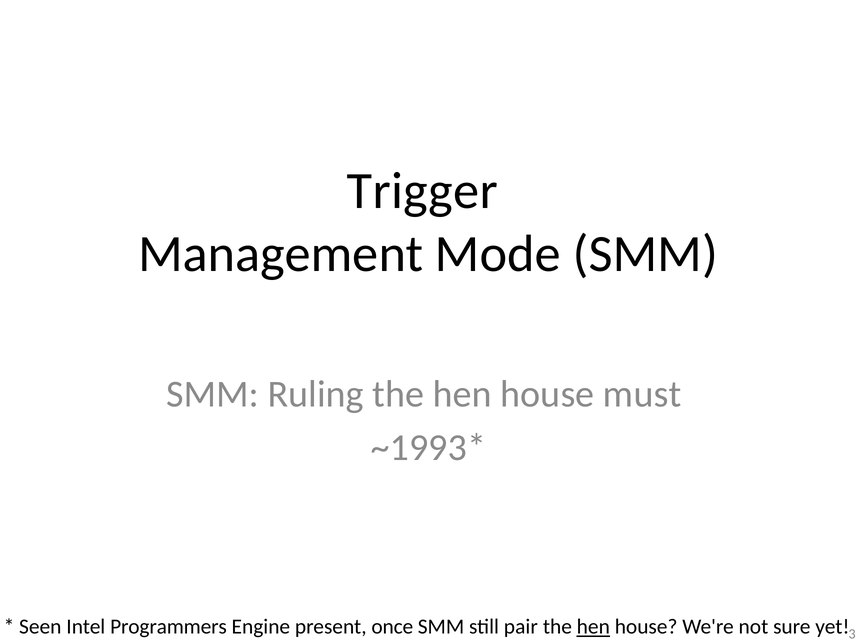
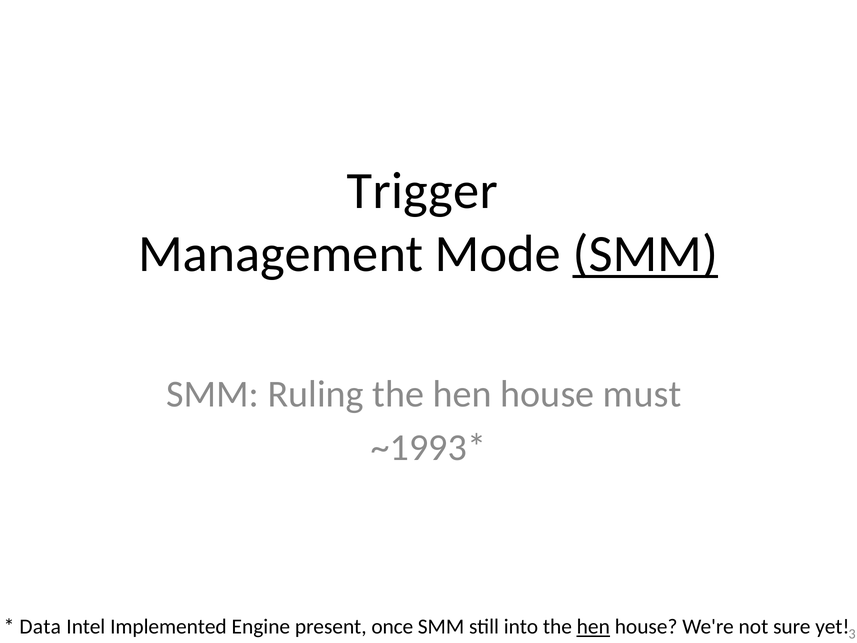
SMM at (645, 254) underline: none -> present
Seen: Seen -> Data
Programmers: Programmers -> Implemented
pair: pair -> into
